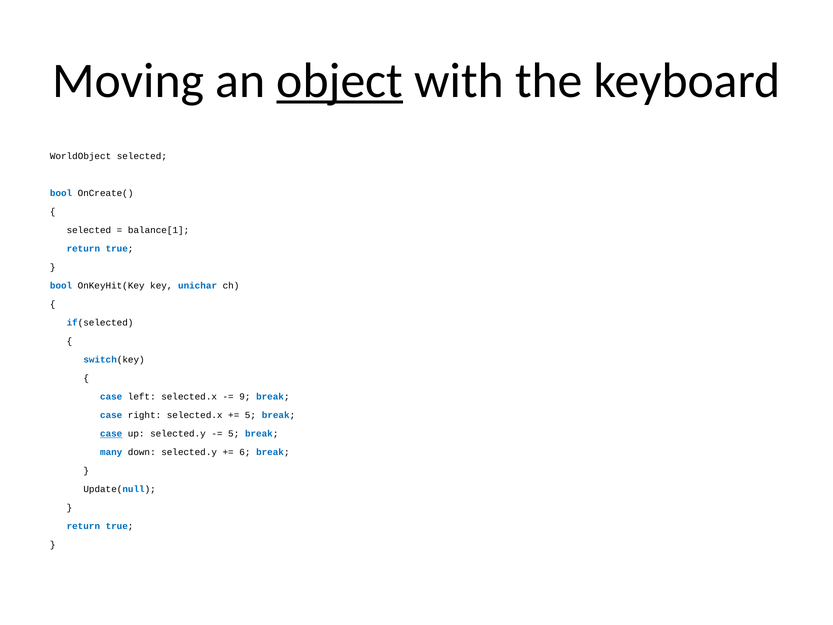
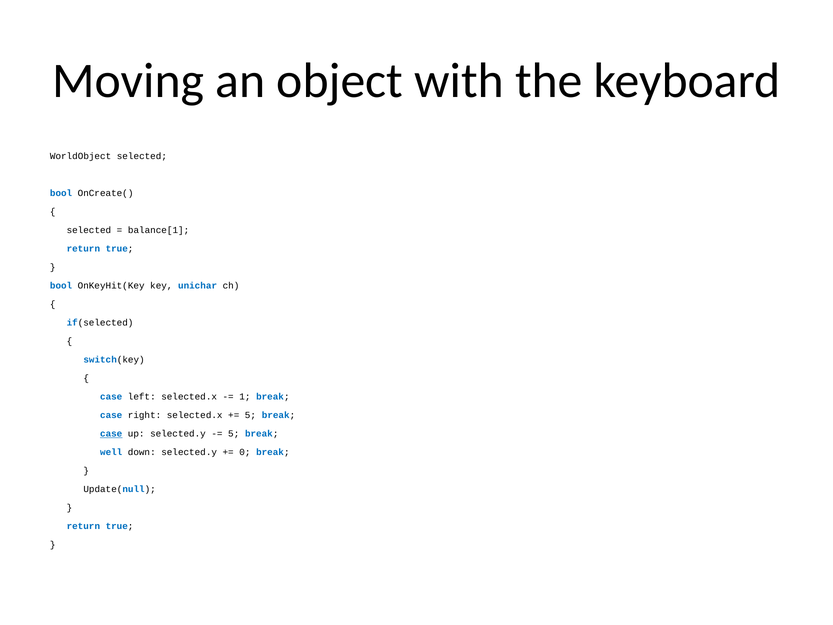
object underline: present -> none
9: 9 -> 1
many: many -> well
6: 6 -> 0
